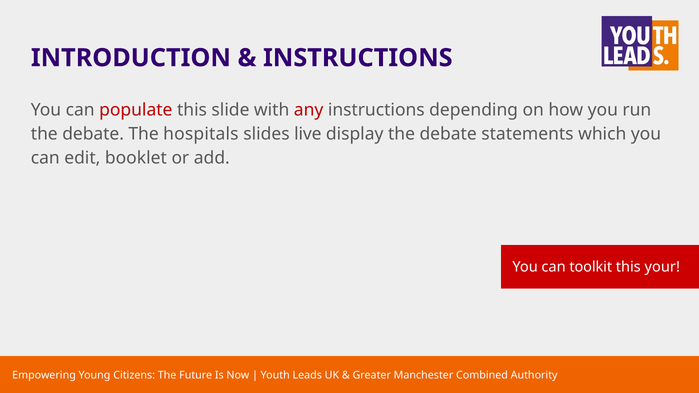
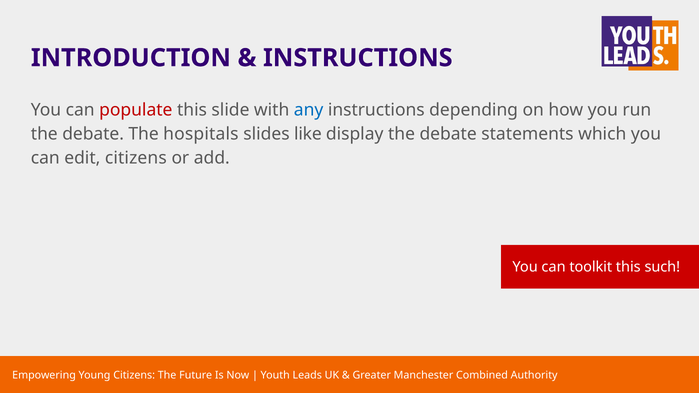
any colour: red -> blue
live: live -> like
edit booklet: booklet -> citizens
your: your -> such
